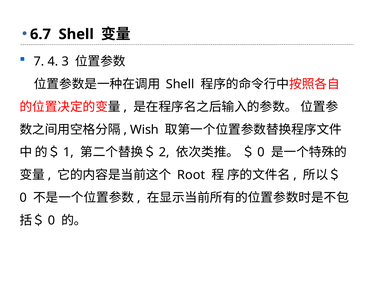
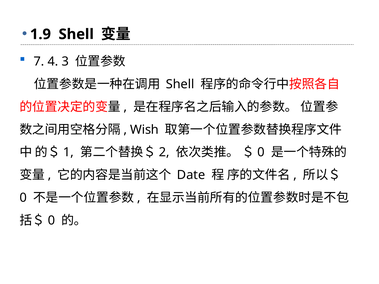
6.7: 6.7 -> 1.9
Root: Root -> Date
